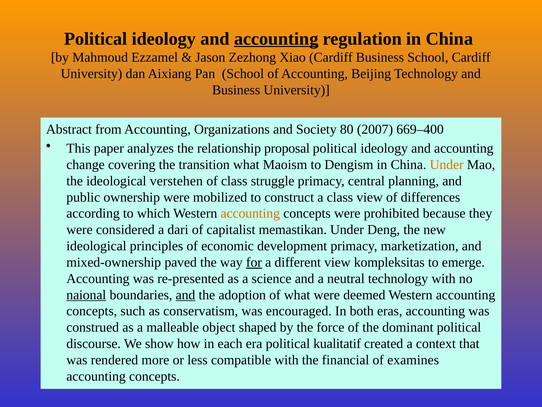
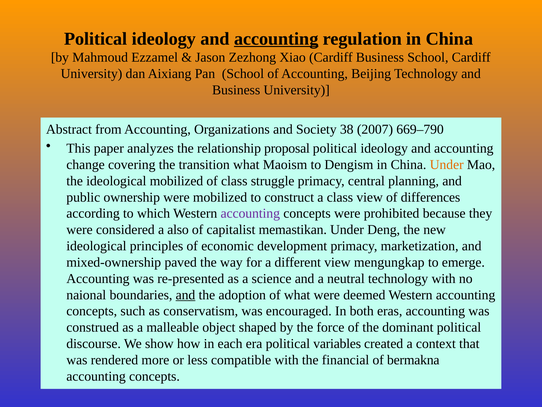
80: 80 -> 38
669–400: 669–400 -> 669–790
ideological verstehen: verstehen -> mobilized
accounting at (250, 213) colour: orange -> purple
dari: dari -> also
for underline: present -> none
kompleksitas: kompleksitas -> mengungkap
naional underline: present -> none
kualitatif: kualitatif -> variables
examines: examines -> bermakna
